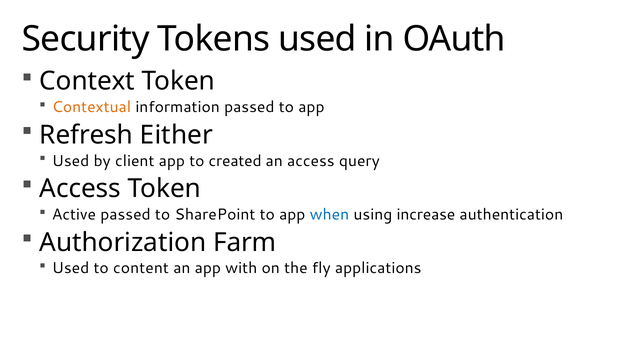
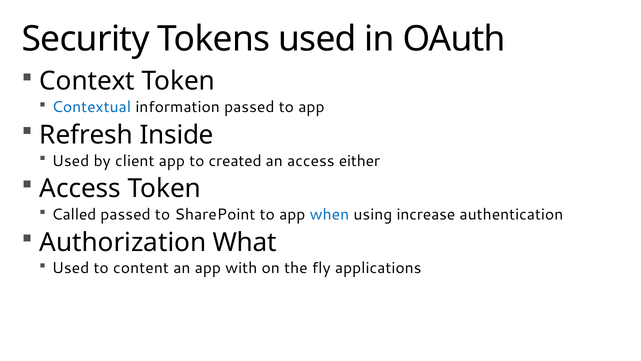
Contextual colour: orange -> blue
Either: Either -> Inside
query: query -> either
Active: Active -> Called
Farm: Farm -> What
